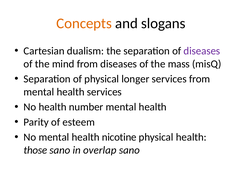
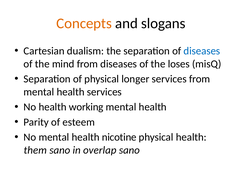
diseases at (202, 51) colour: purple -> blue
mass: mass -> loses
number: number -> working
those: those -> them
